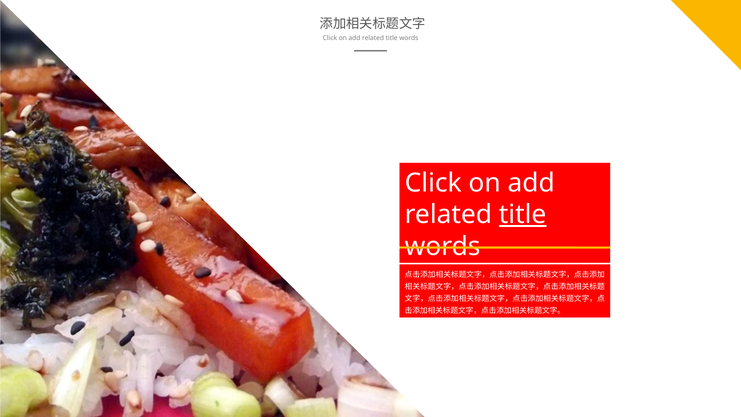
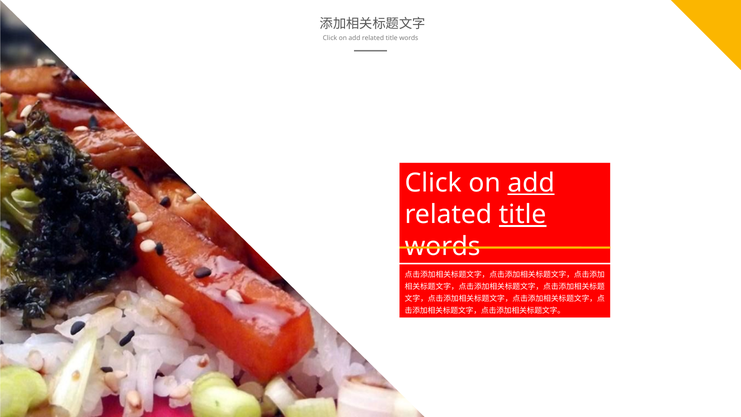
add at (531, 183) underline: none -> present
